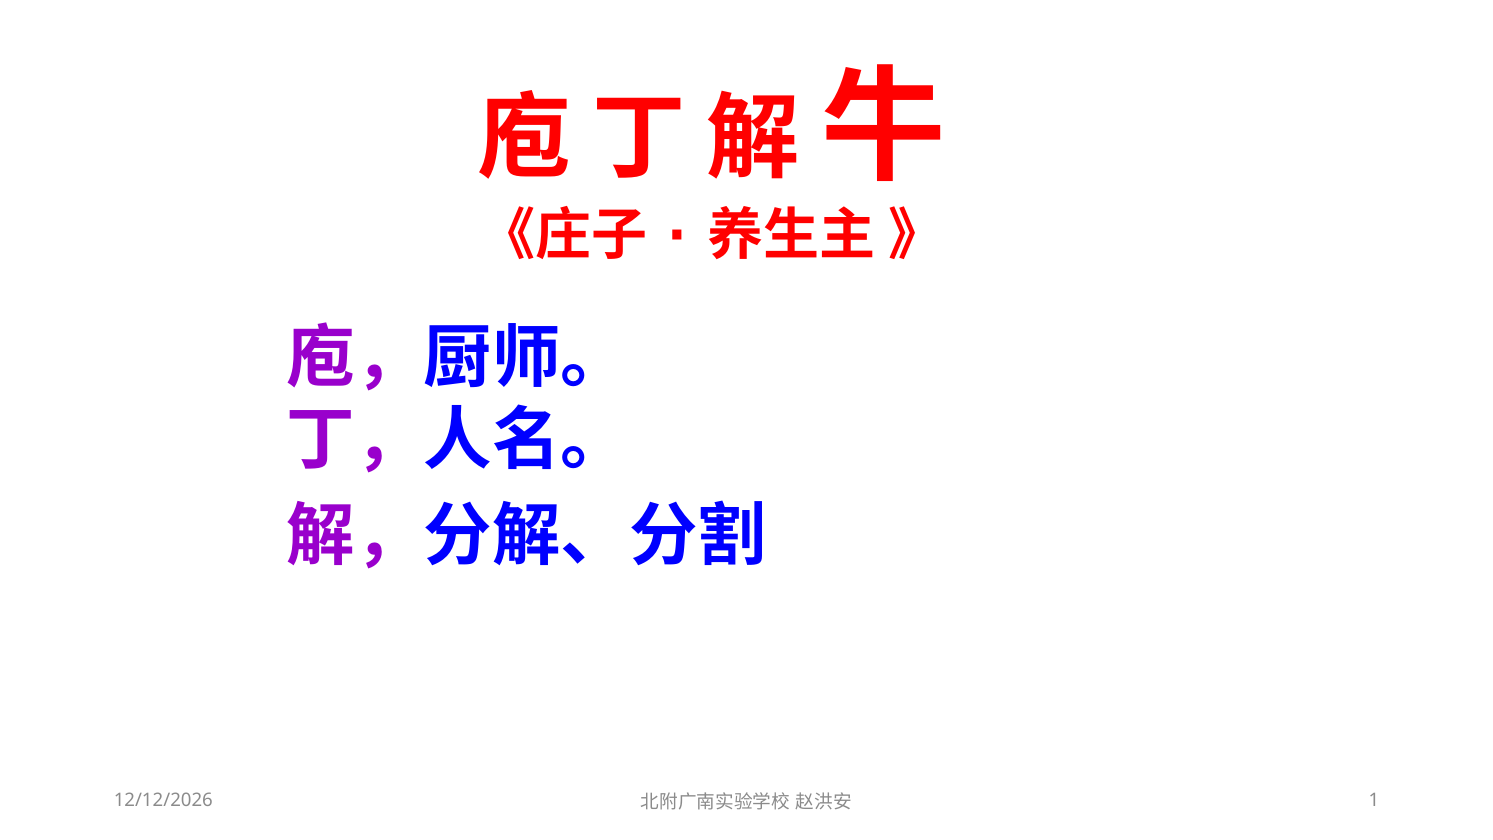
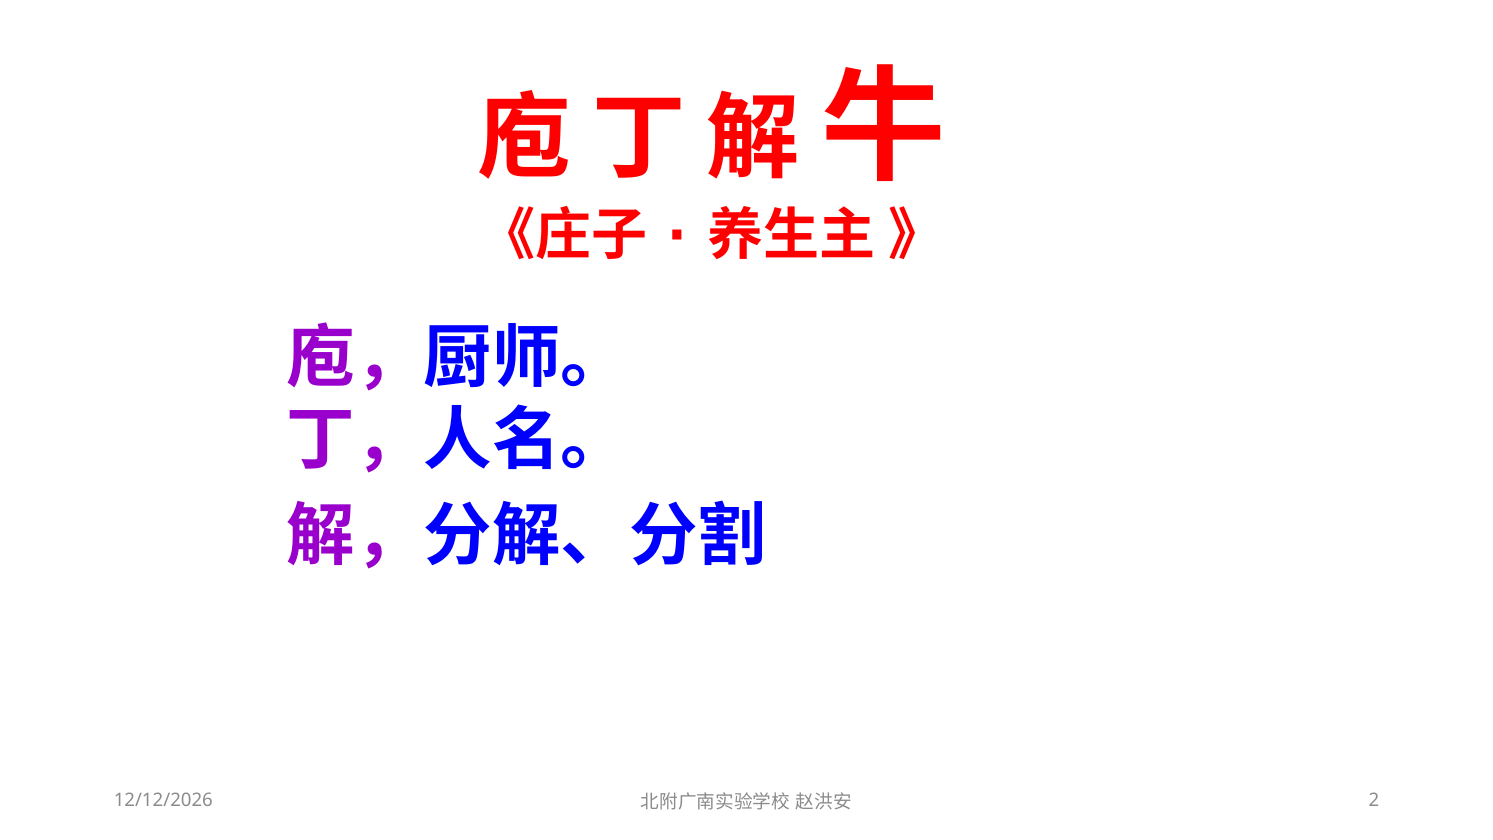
1: 1 -> 2
